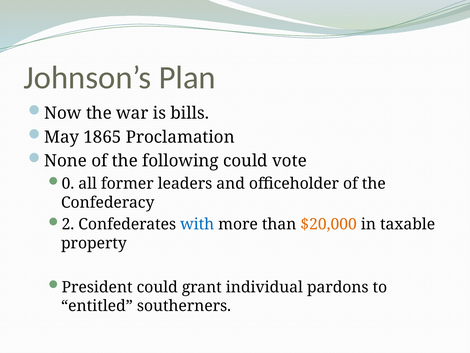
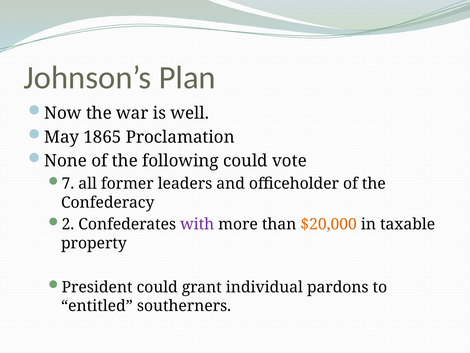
bills: bills -> well
0: 0 -> 7
with colour: blue -> purple
